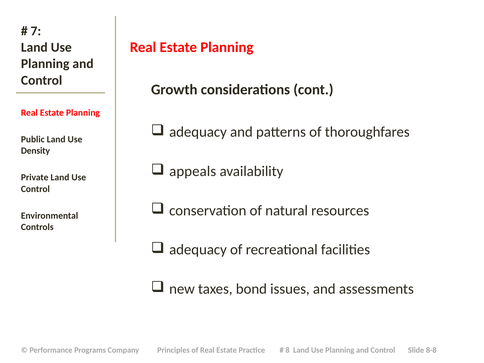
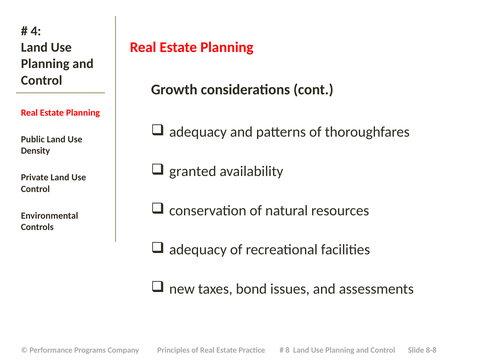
7: 7 -> 4
appeals: appeals -> granted
